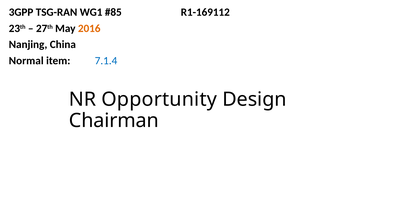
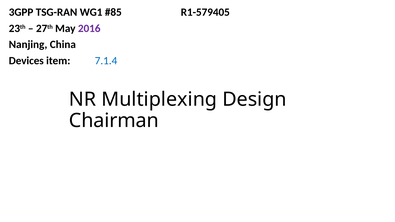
R1-169112: R1-169112 -> R1-579405
2016 colour: orange -> purple
Normal: Normal -> Devices
Opportunity: Opportunity -> Multiplexing
